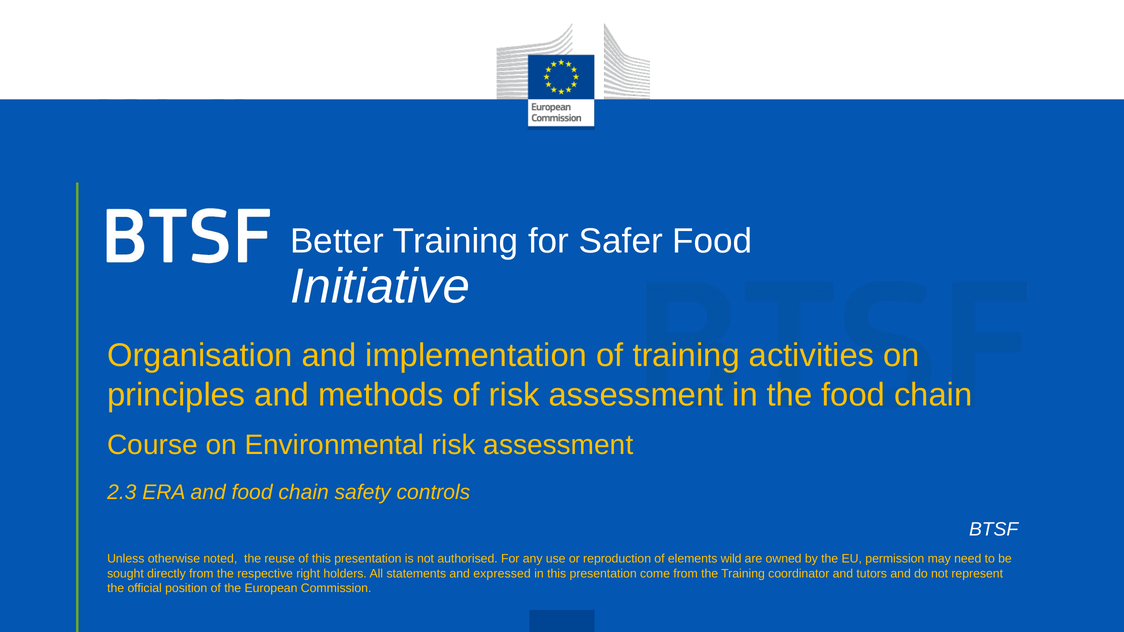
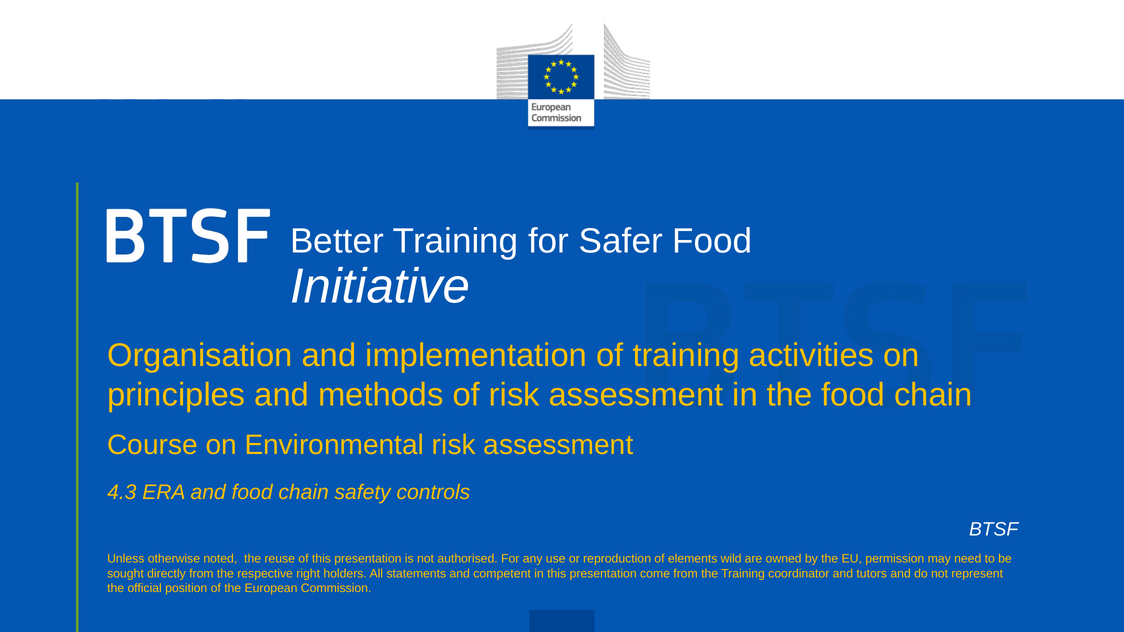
2.3: 2.3 -> 4.3
expressed: expressed -> competent
